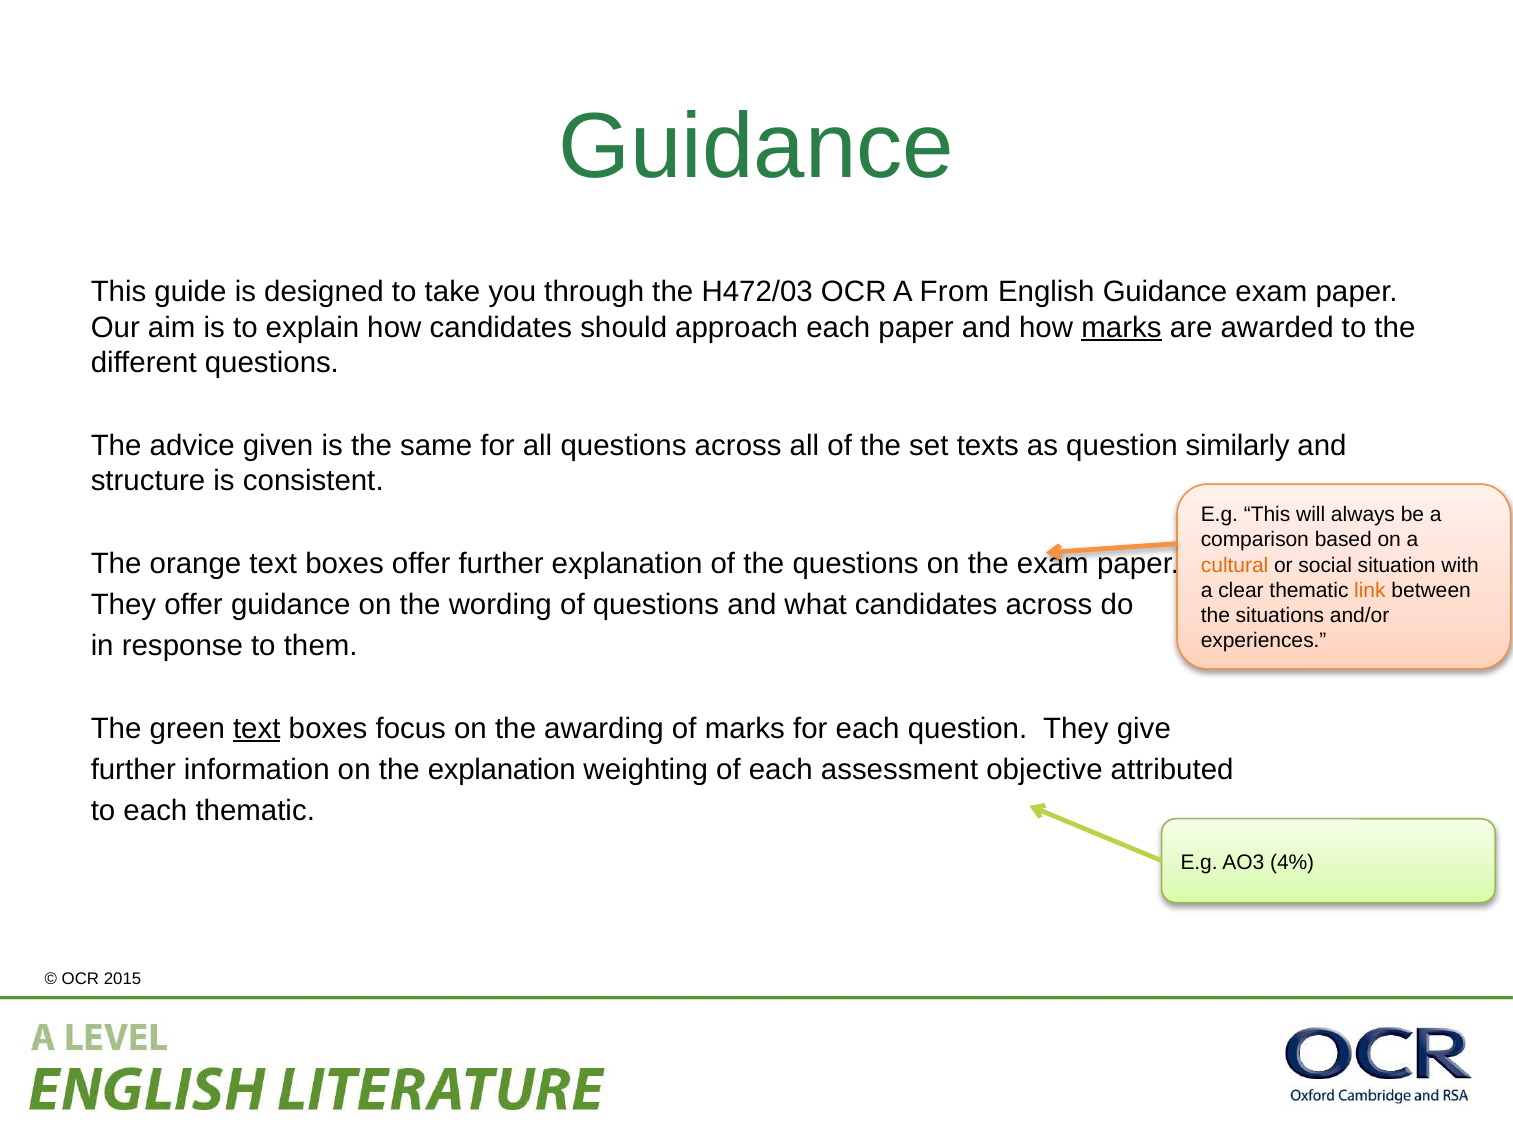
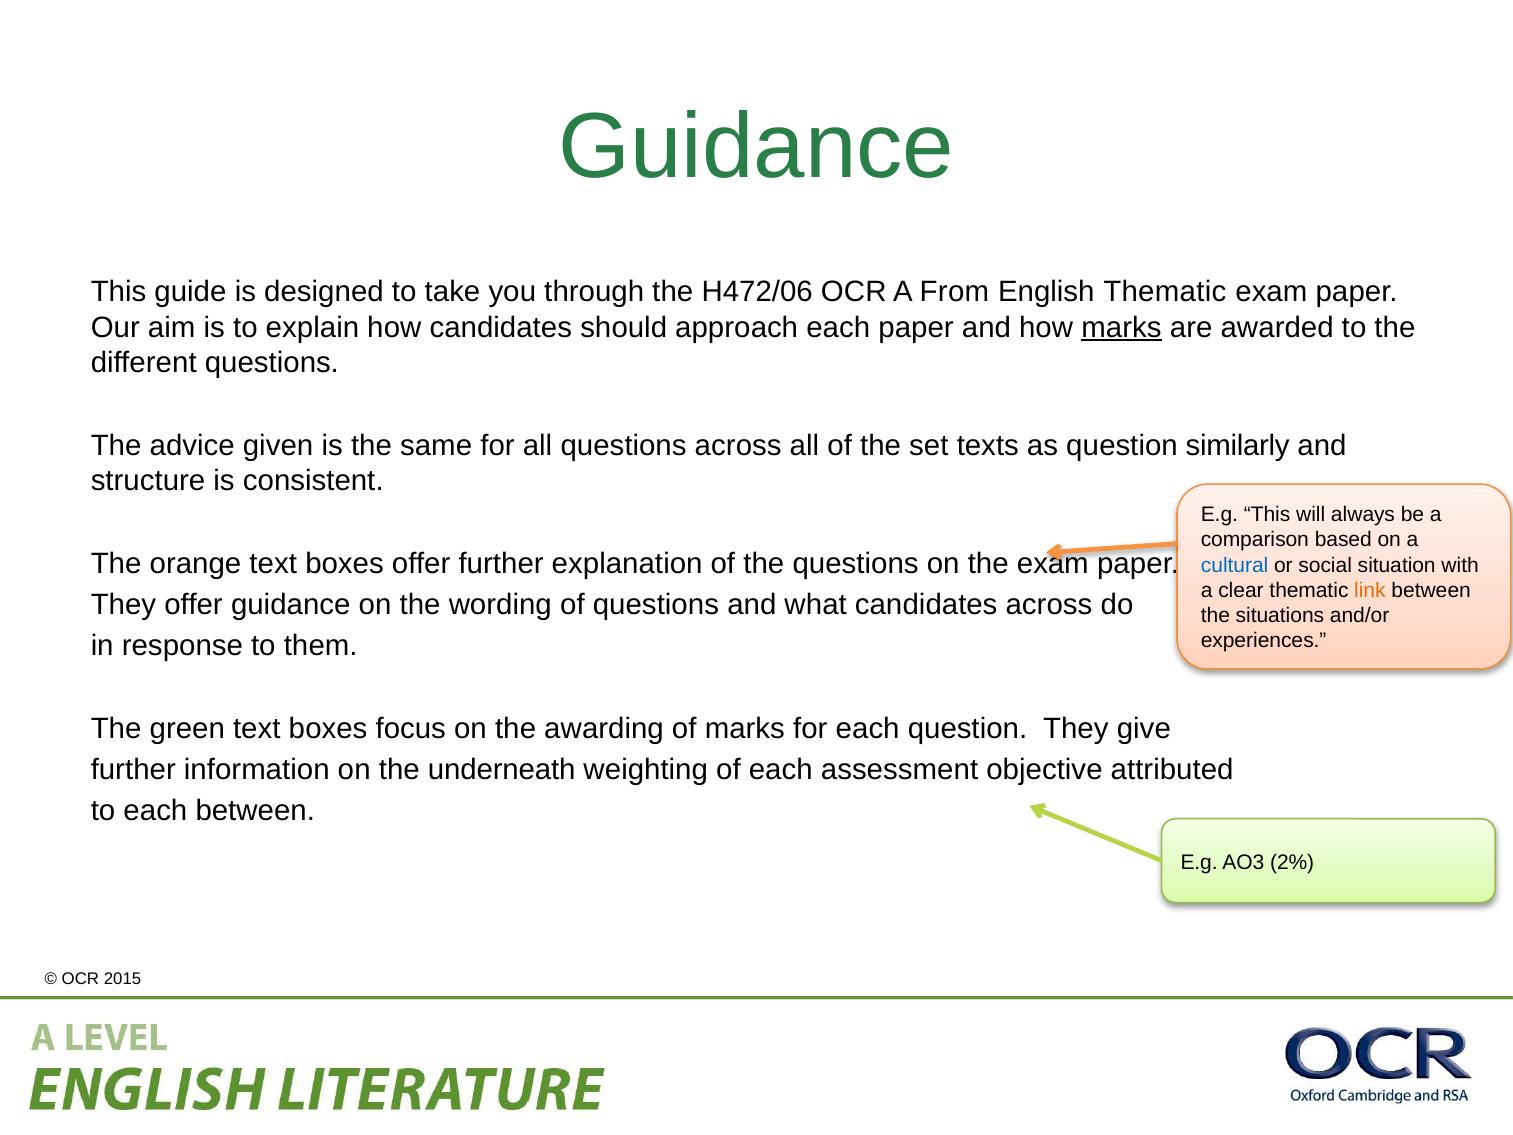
H472/03: H472/03 -> H472/06
English Guidance: Guidance -> Thematic
cultural colour: orange -> blue
text at (257, 729) underline: present -> none
the explanation: explanation -> underneath
each thematic: thematic -> between
4%: 4% -> 2%
